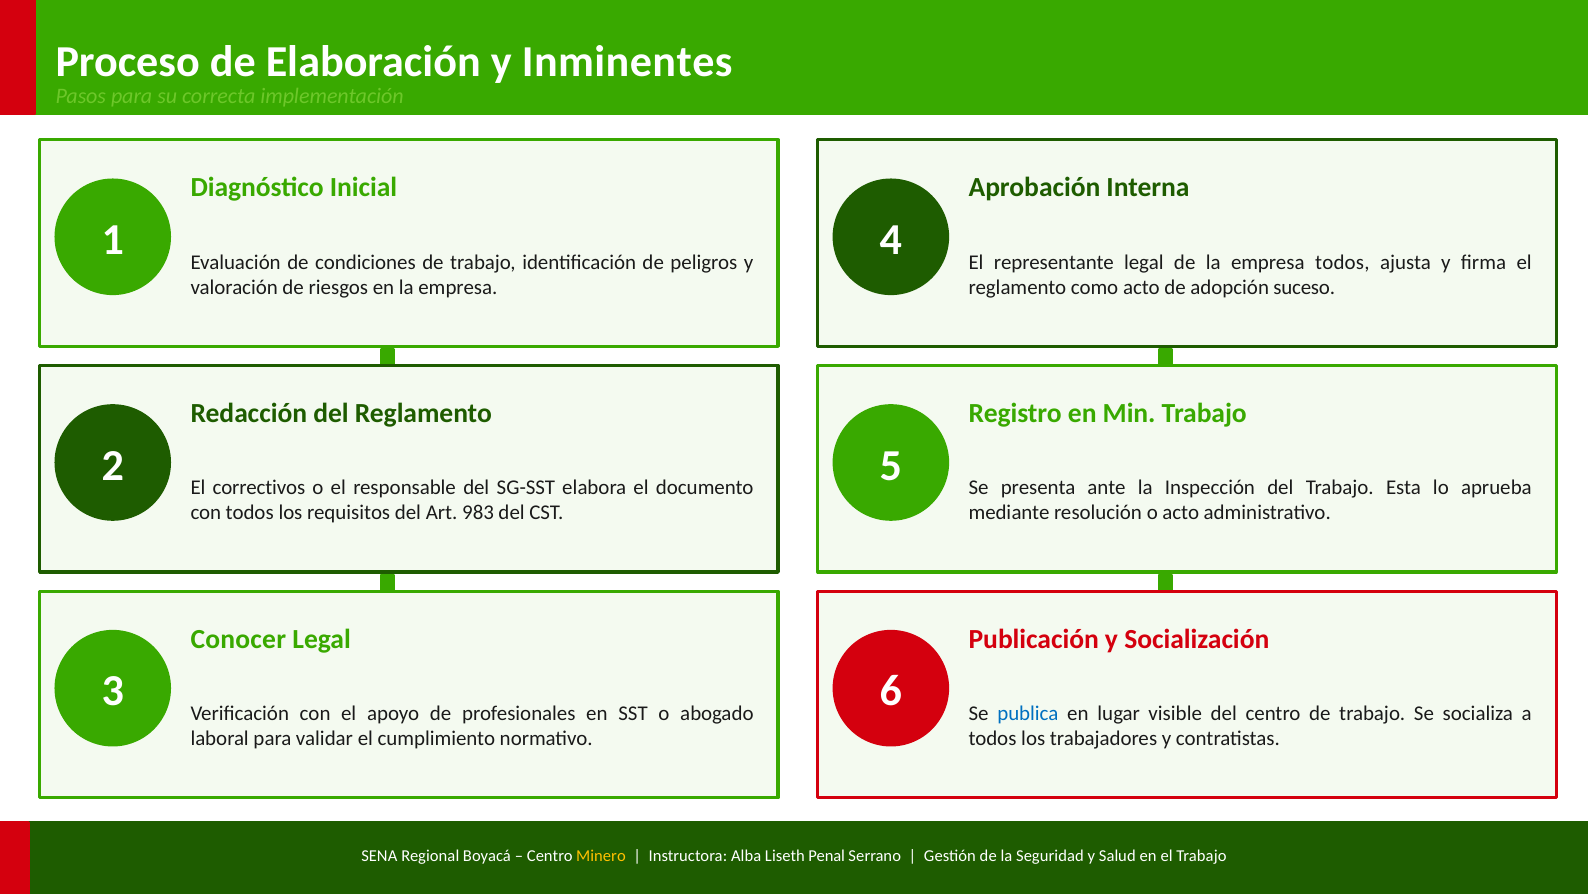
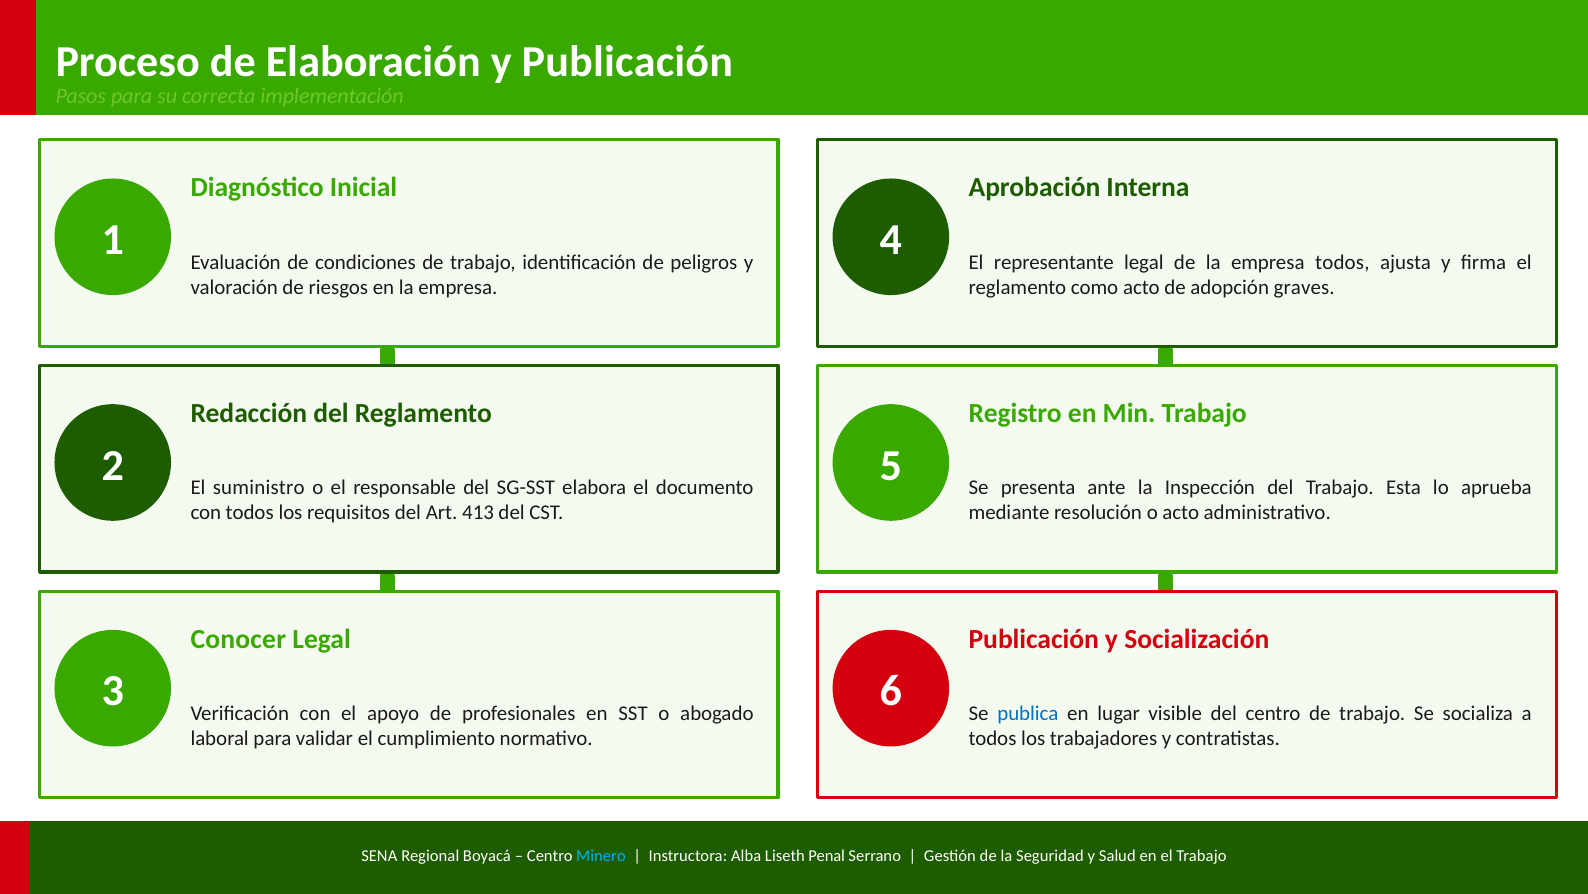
y Inminentes: Inminentes -> Publicación
suceso: suceso -> graves
correctivos: correctivos -> suministro
983: 983 -> 413
Minero colour: yellow -> light blue
